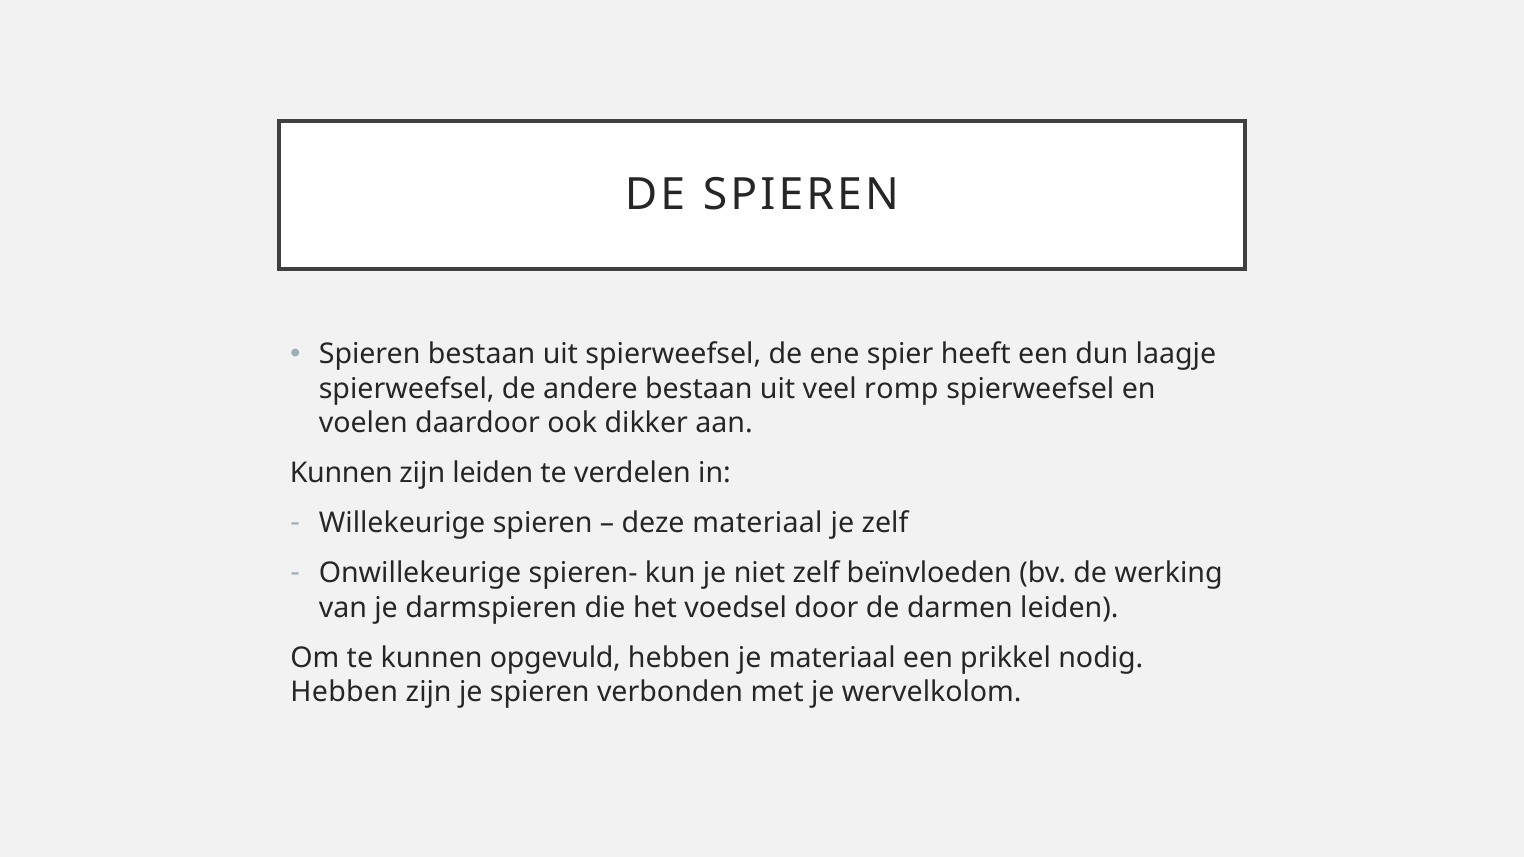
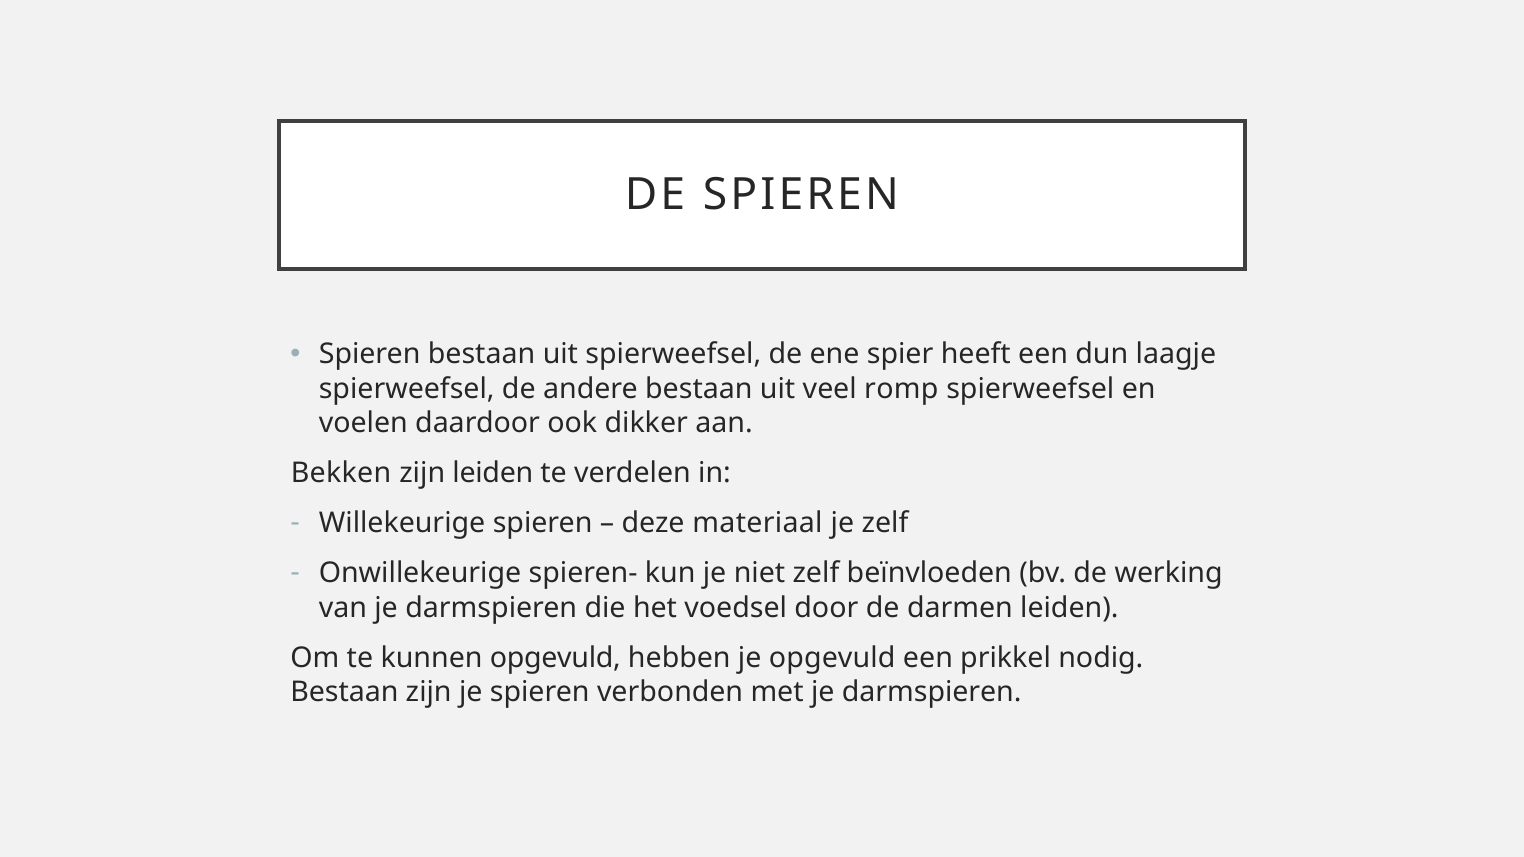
Kunnen at (341, 473): Kunnen -> Bekken
je materiaal: materiaal -> opgevuld
Hebben at (344, 692): Hebben -> Bestaan
met je wervelkolom: wervelkolom -> darmspieren
